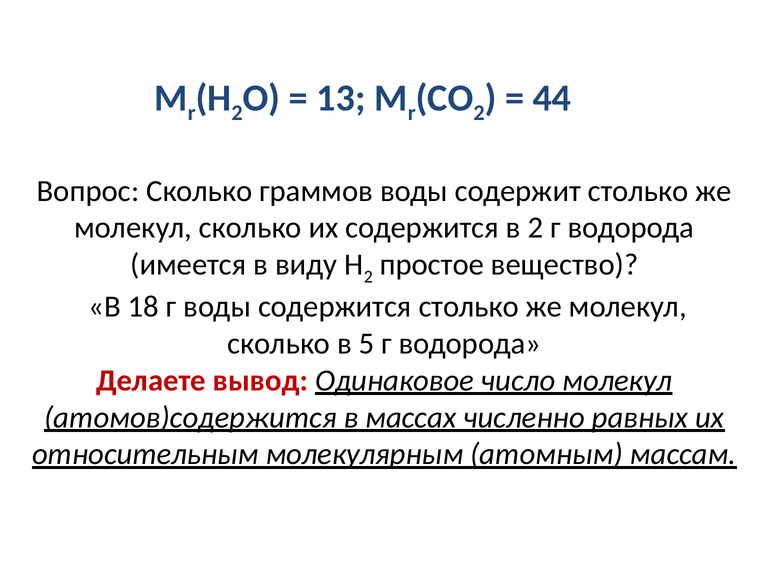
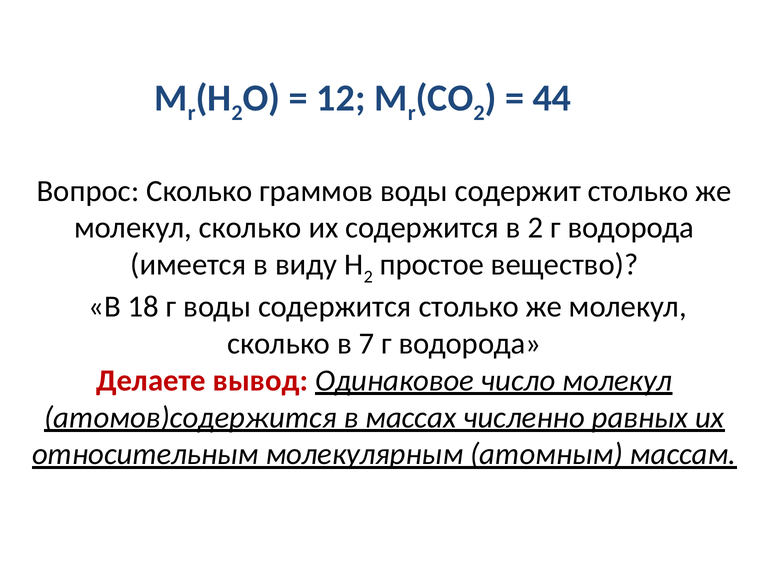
13: 13 -> 12
5: 5 -> 7
